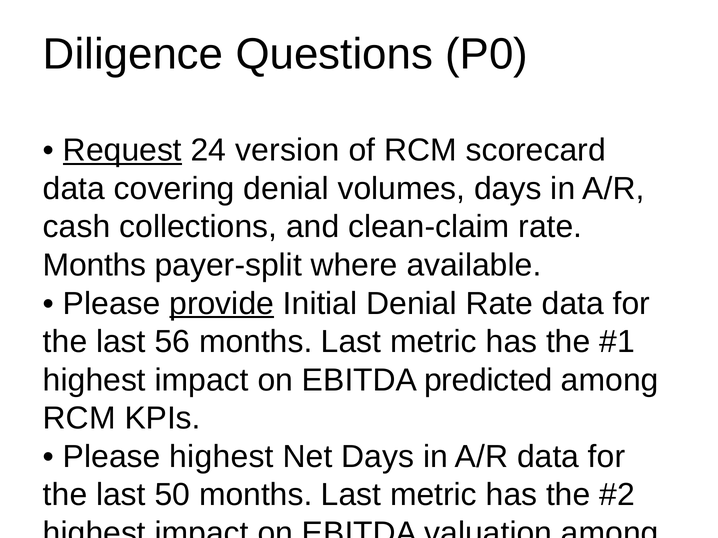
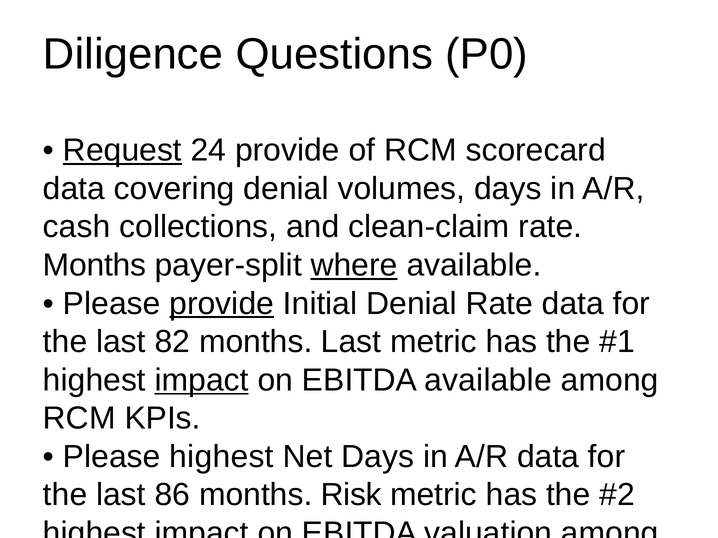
24 version: version -> provide
where underline: none -> present
56: 56 -> 82
impact at (202, 380) underline: none -> present
EBITDA predicted: predicted -> available
50: 50 -> 86
Last at (351, 495): Last -> Risk
